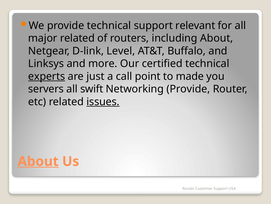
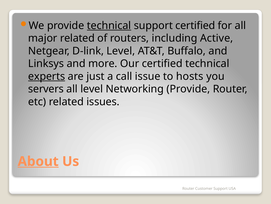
technical at (109, 25) underline: none -> present
support relevant: relevant -> certified
including About: About -> Active
point: point -> issue
made: made -> hosts
all swift: swift -> level
issues underline: present -> none
